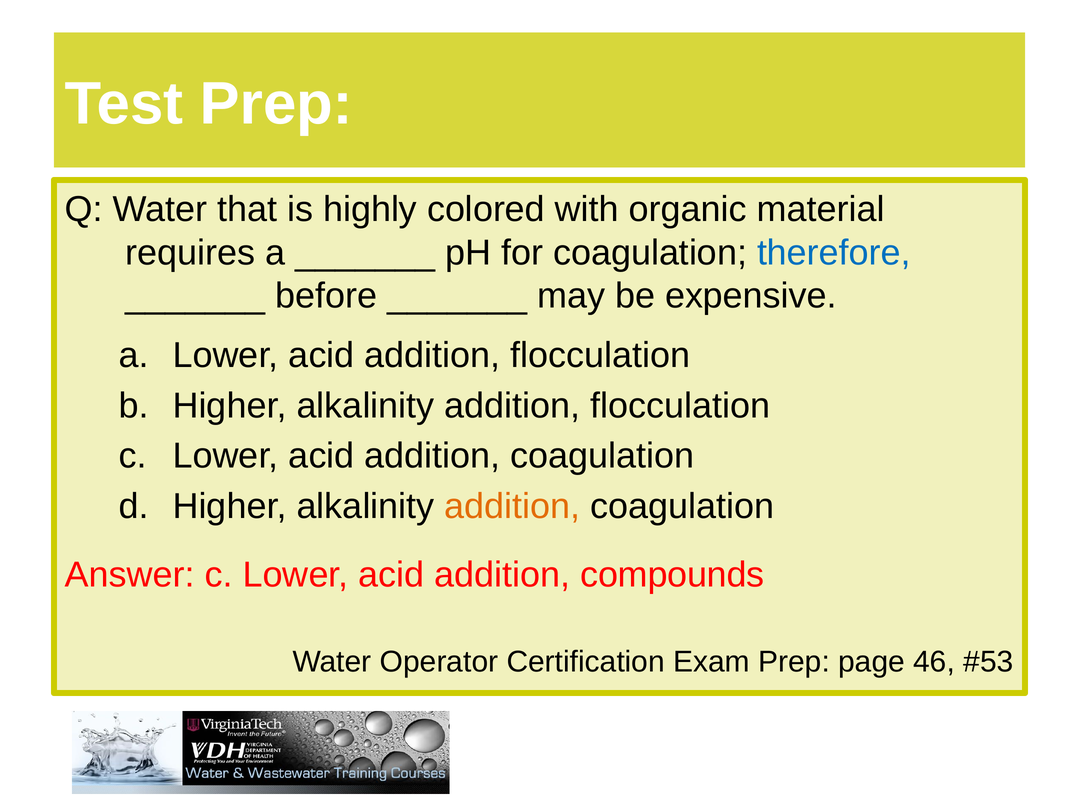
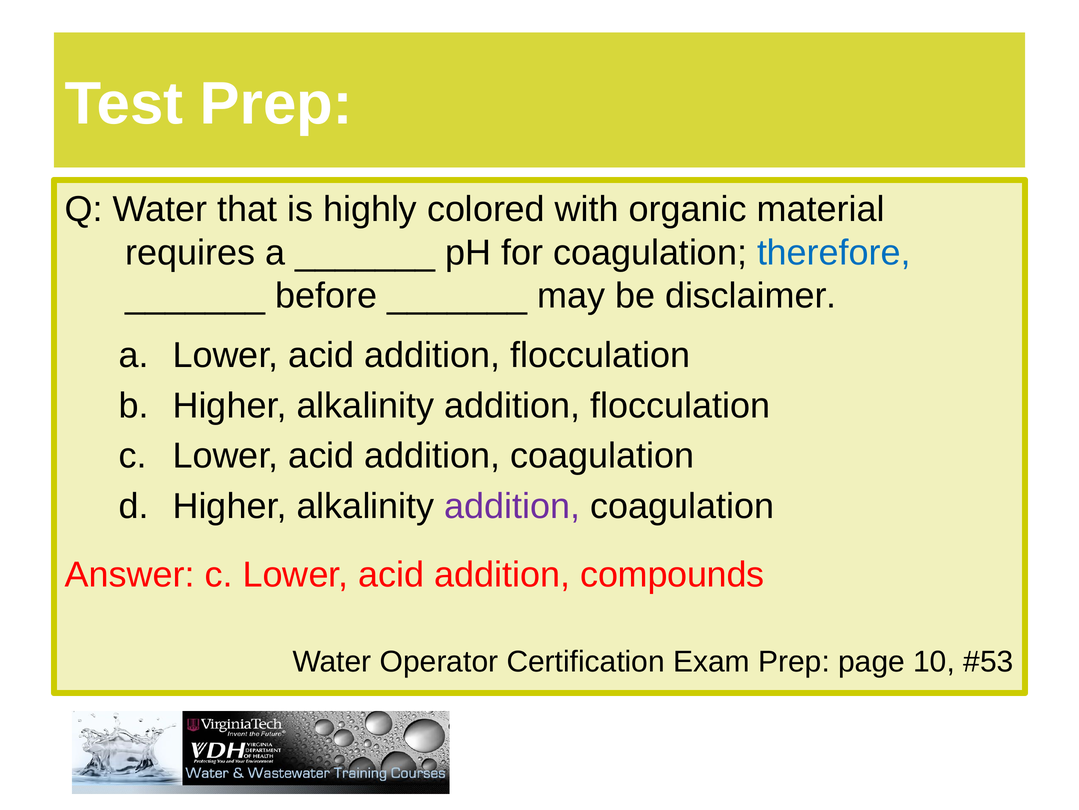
expensive: expensive -> disclaimer
addition at (512, 506) colour: orange -> purple
46: 46 -> 10
